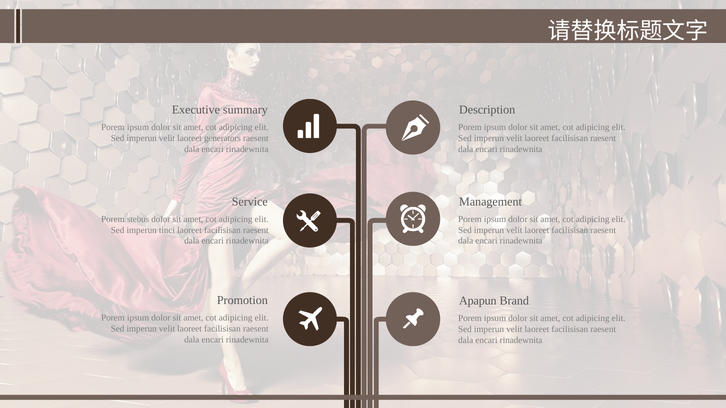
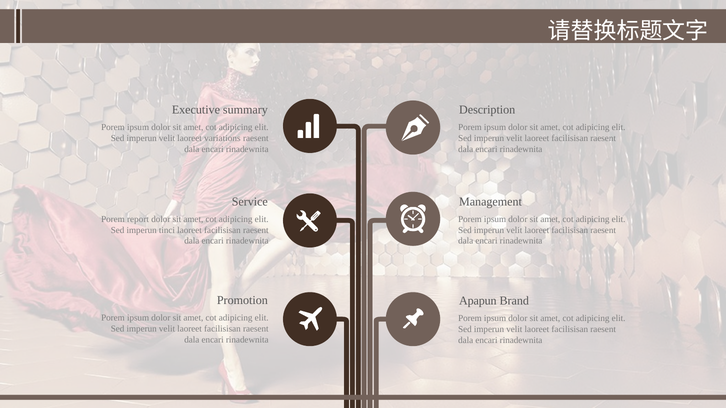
generators: generators -> variations
stebus: stebus -> report
